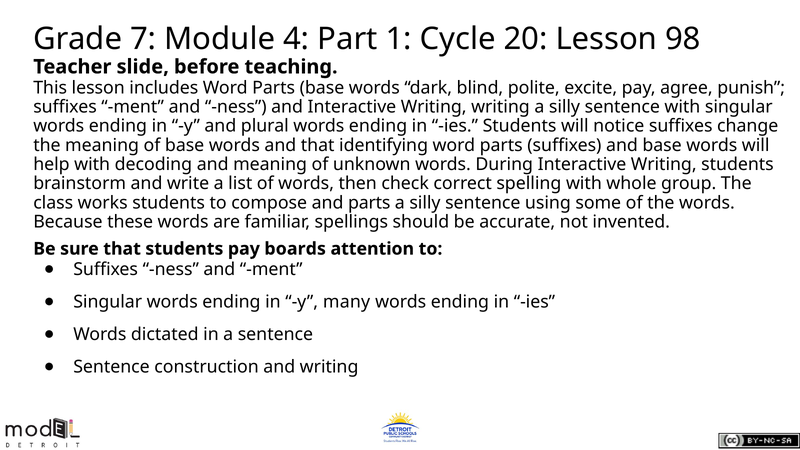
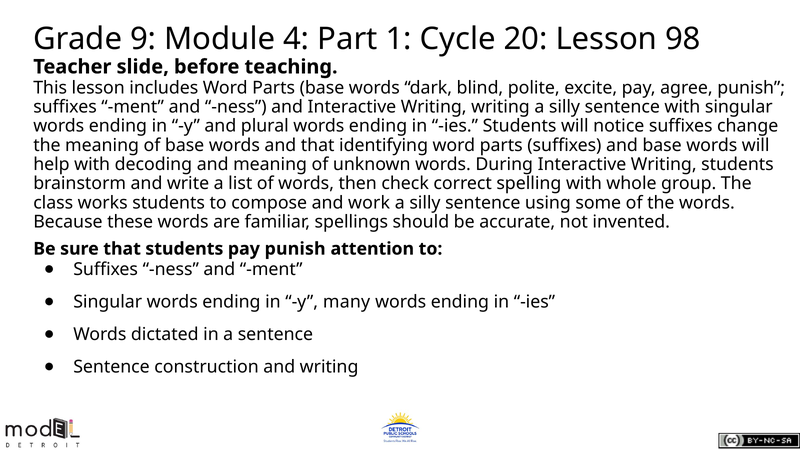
7: 7 -> 9
and parts: parts -> work
pay boards: boards -> punish
